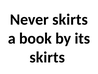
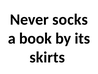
Never skirts: skirts -> socks
